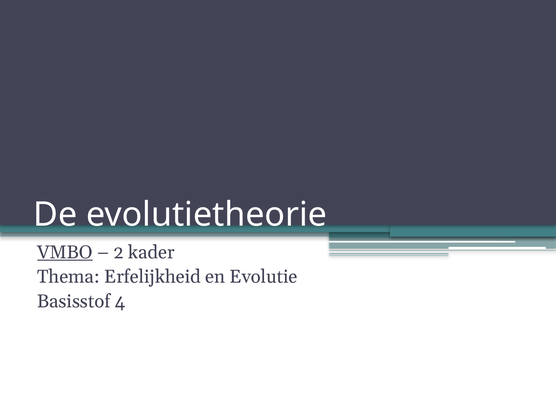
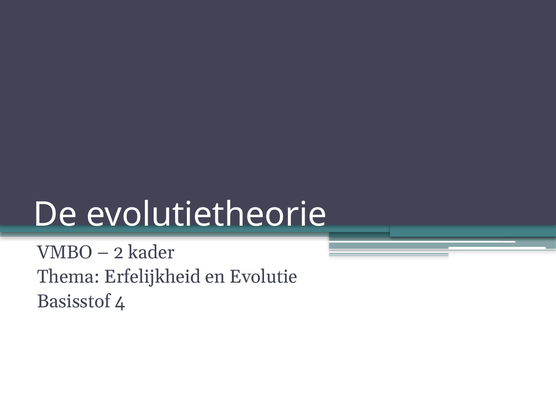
VMBO underline: present -> none
